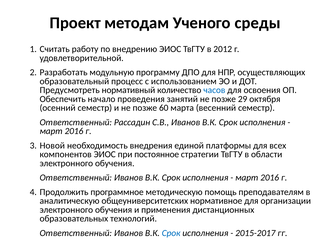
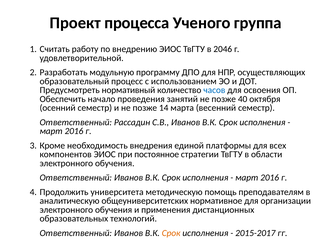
методам: методам -> процесса
среды: среды -> группа
2012: 2012 -> 2046
29: 29 -> 40
60: 60 -> 14
Новой: Новой -> Кроме
программное: программное -> университета
Срок at (171, 232) colour: blue -> orange
